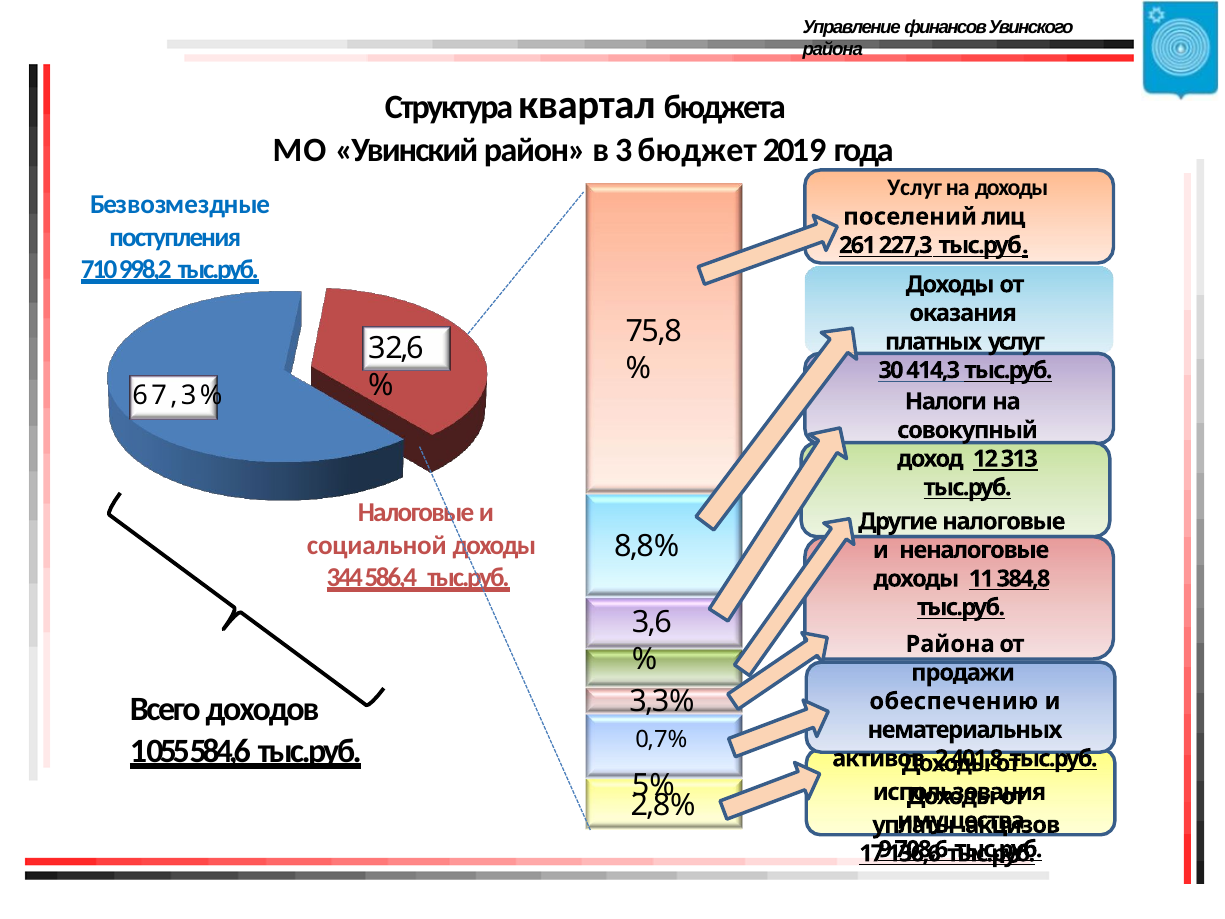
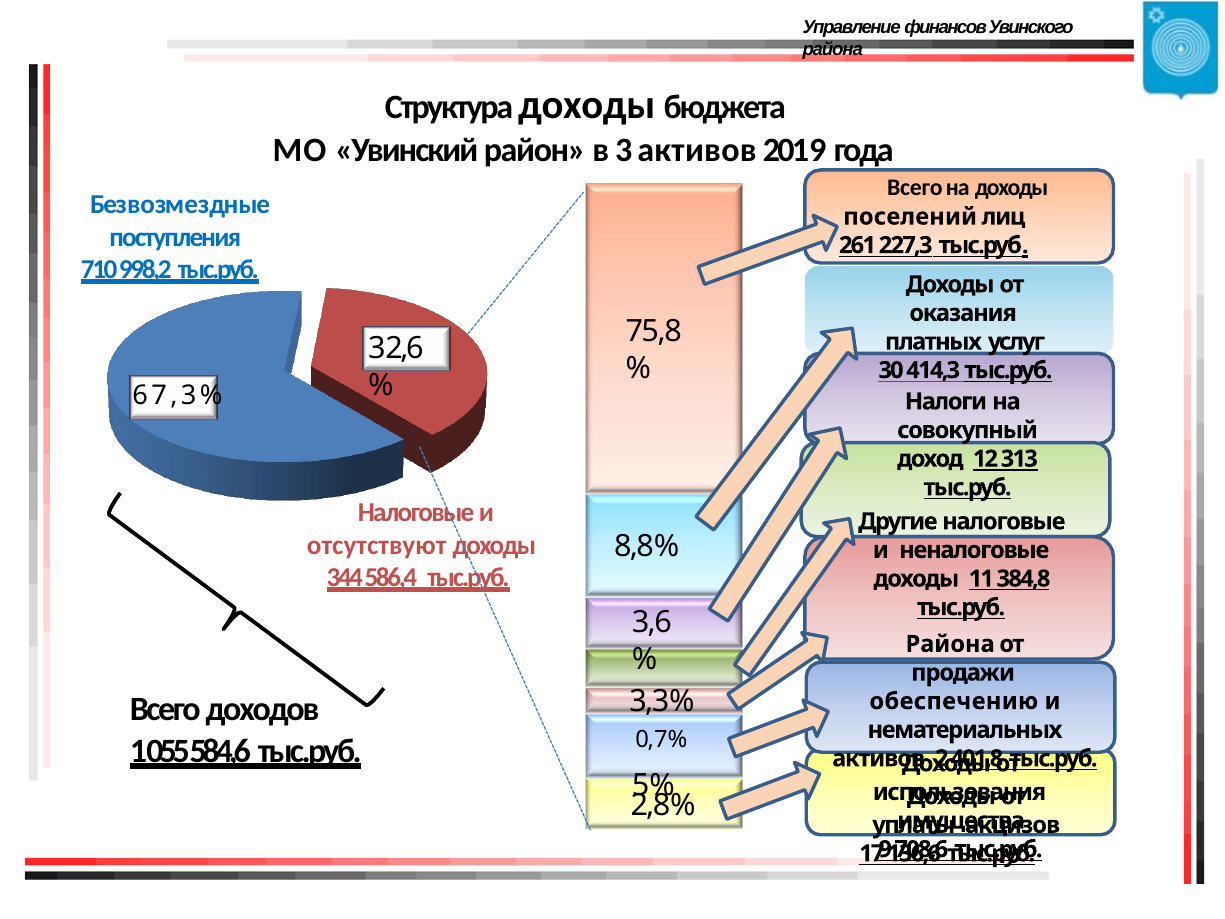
Структура квартал: квартал -> доходы
3 бюджет: бюджет -> активов
Услуг at (915, 188): Услуг -> Всего
социальной: социальной -> отсутствуют
